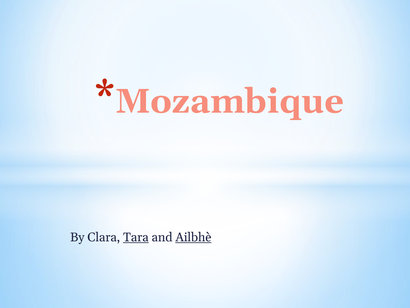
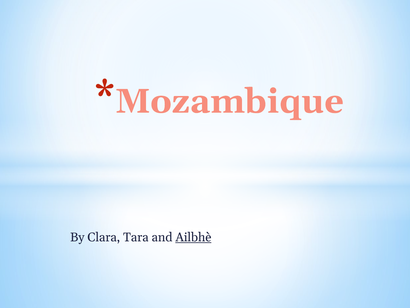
Tara underline: present -> none
